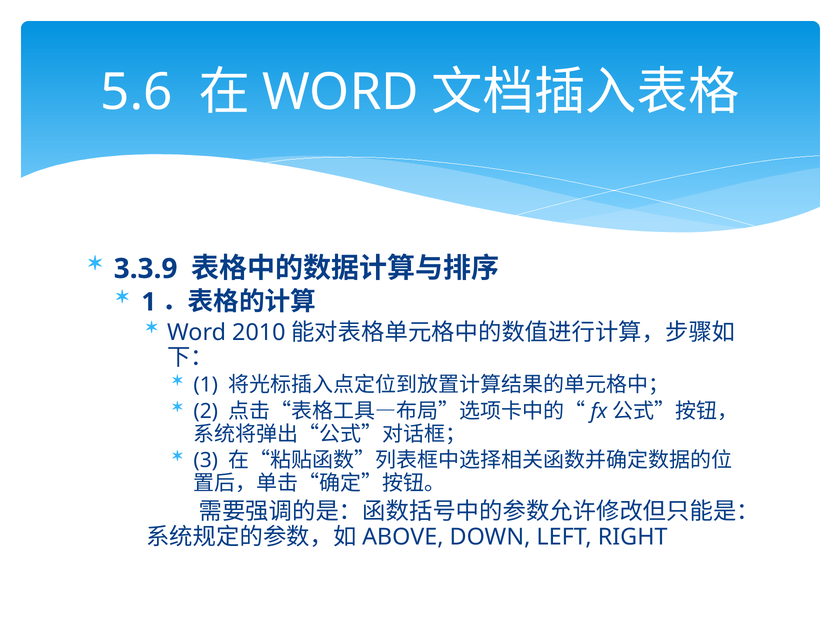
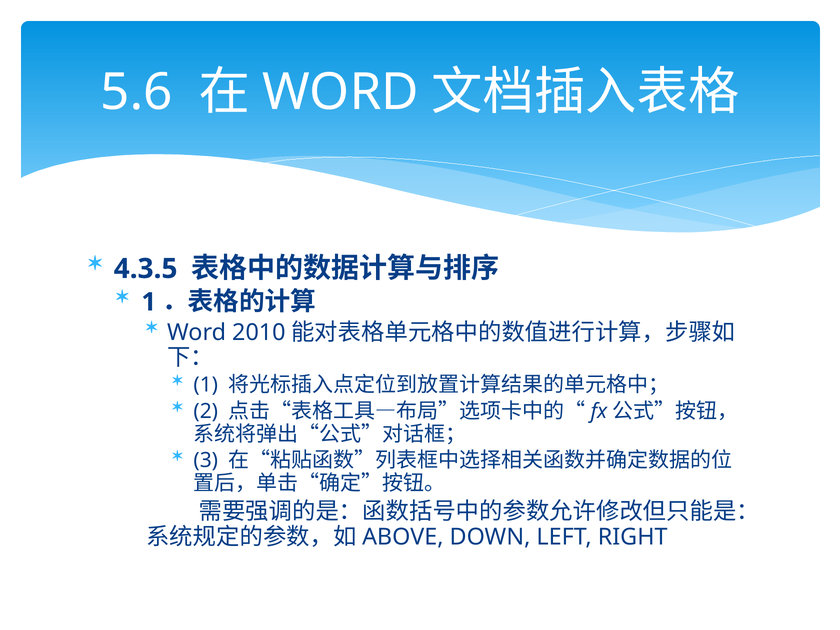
3.3.9: 3.3.9 -> 4.3.5
